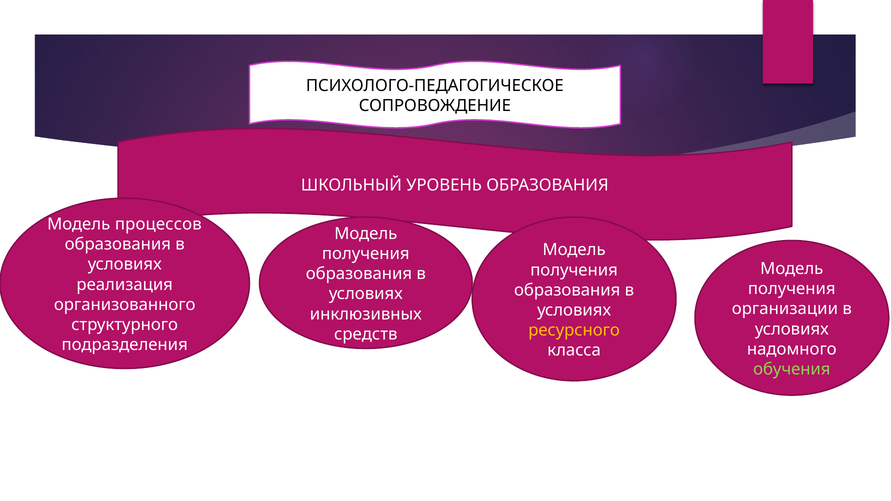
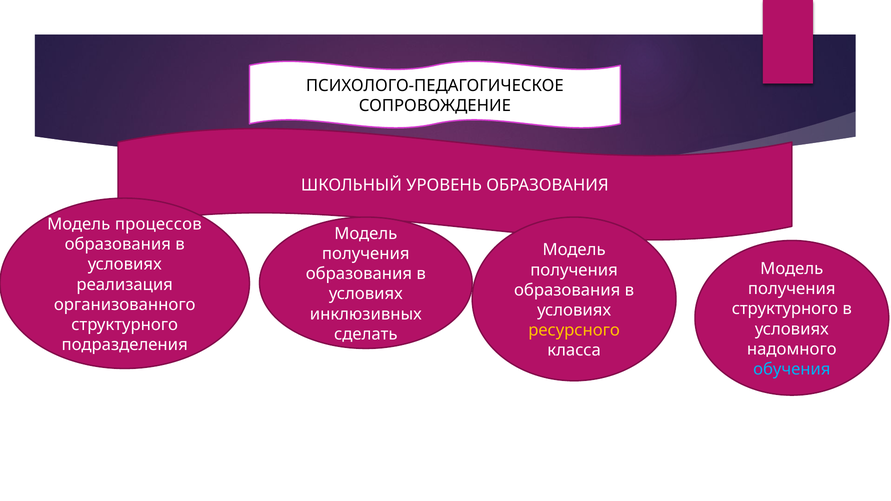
организации at (785, 309): организации -> структурного
средств: средств -> сделать
обучения colour: light green -> light blue
